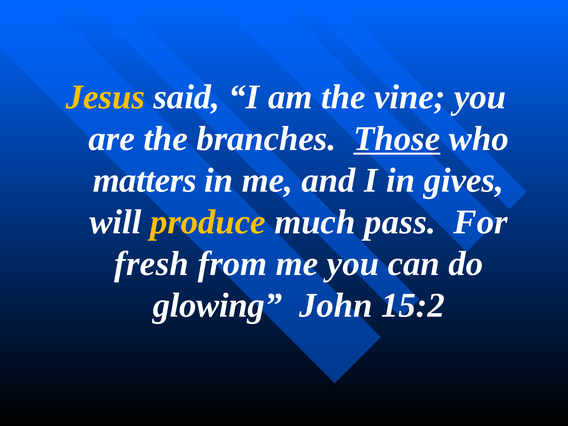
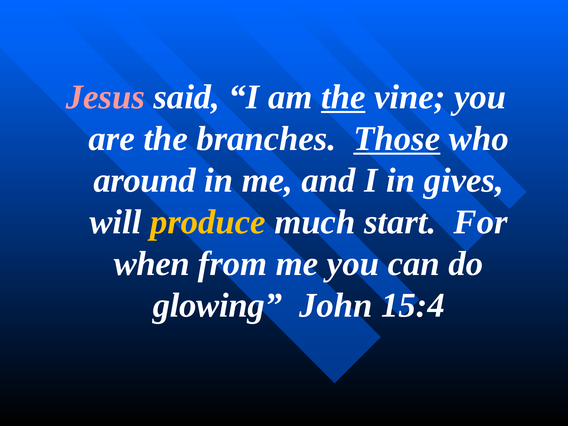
Jesus colour: yellow -> pink
the at (343, 97) underline: none -> present
matters: matters -> around
pass: pass -> start
fresh: fresh -> when
15:2: 15:2 -> 15:4
